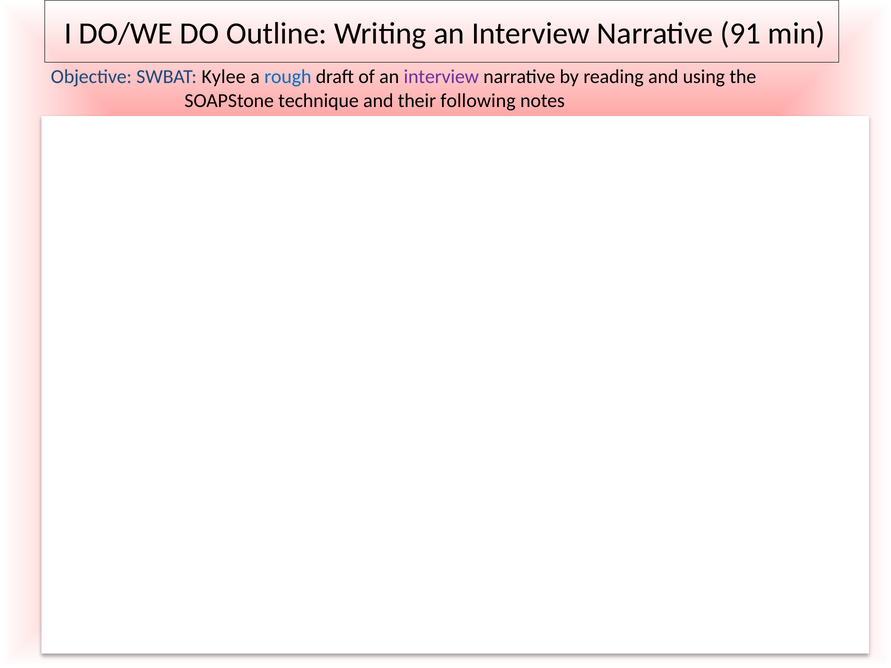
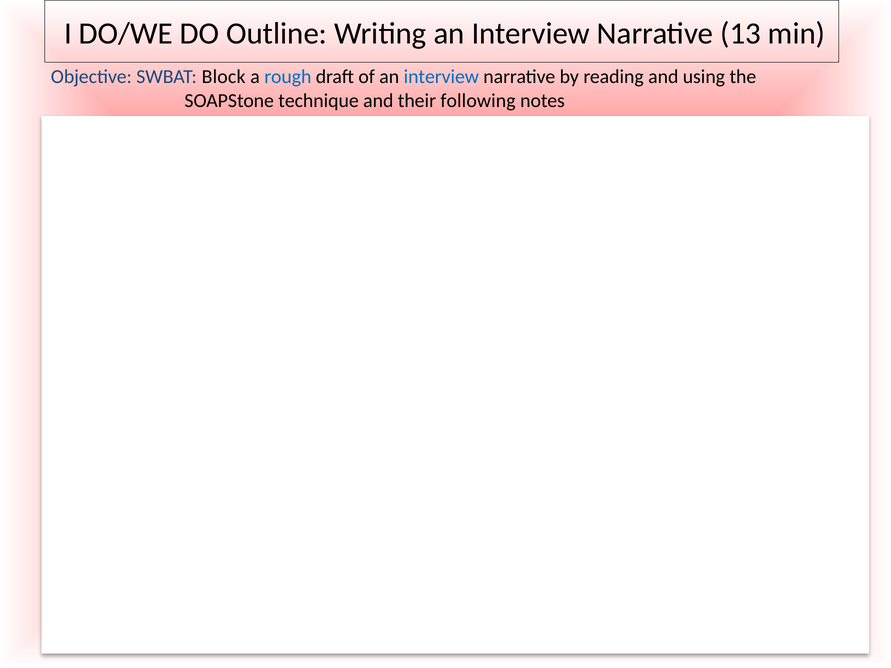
91: 91 -> 13
Kylee: Kylee -> Block
interview at (441, 77) colour: purple -> blue
